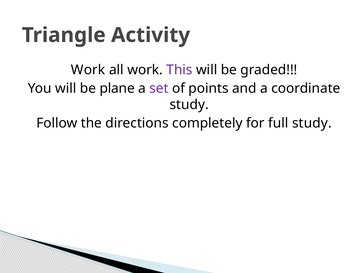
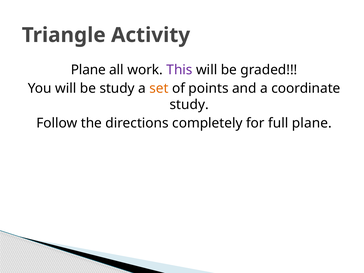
Work at (88, 70): Work -> Plane
be plane: plane -> study
set colour: purple -> orange
full study: study -> plane
